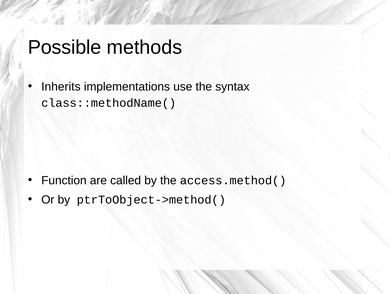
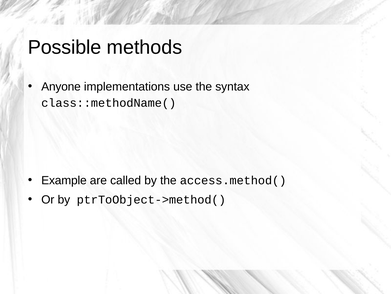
Inherits: Inherits -> Anyone
Function: Function -> Example
